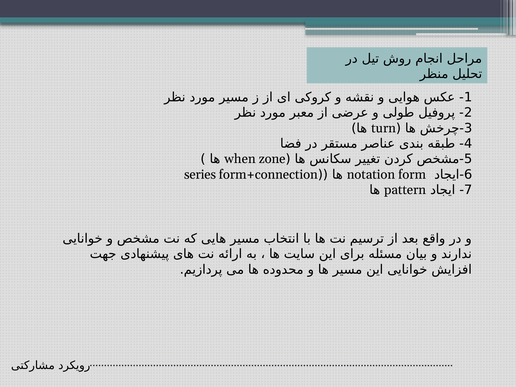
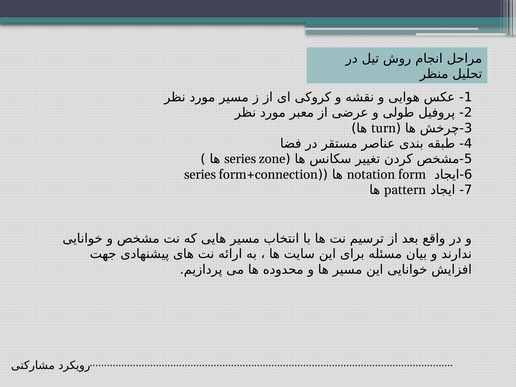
when at (240, 159): when -> series
